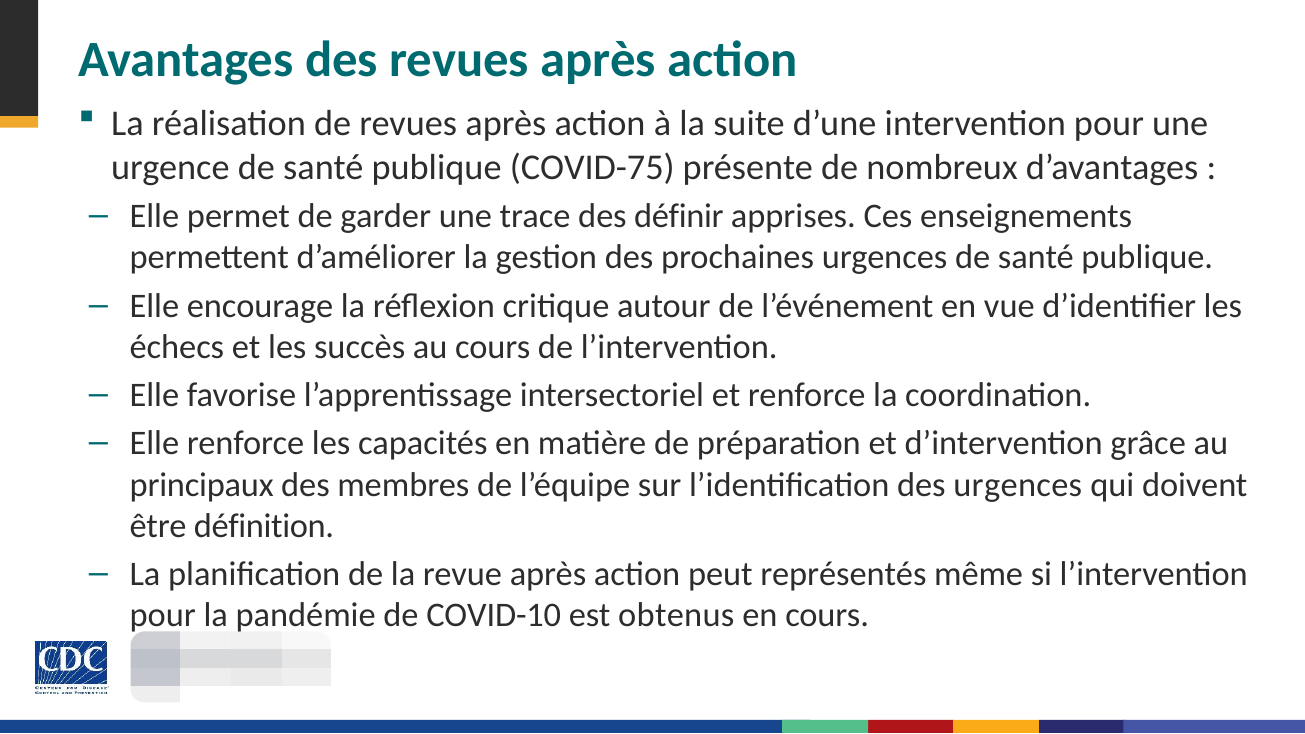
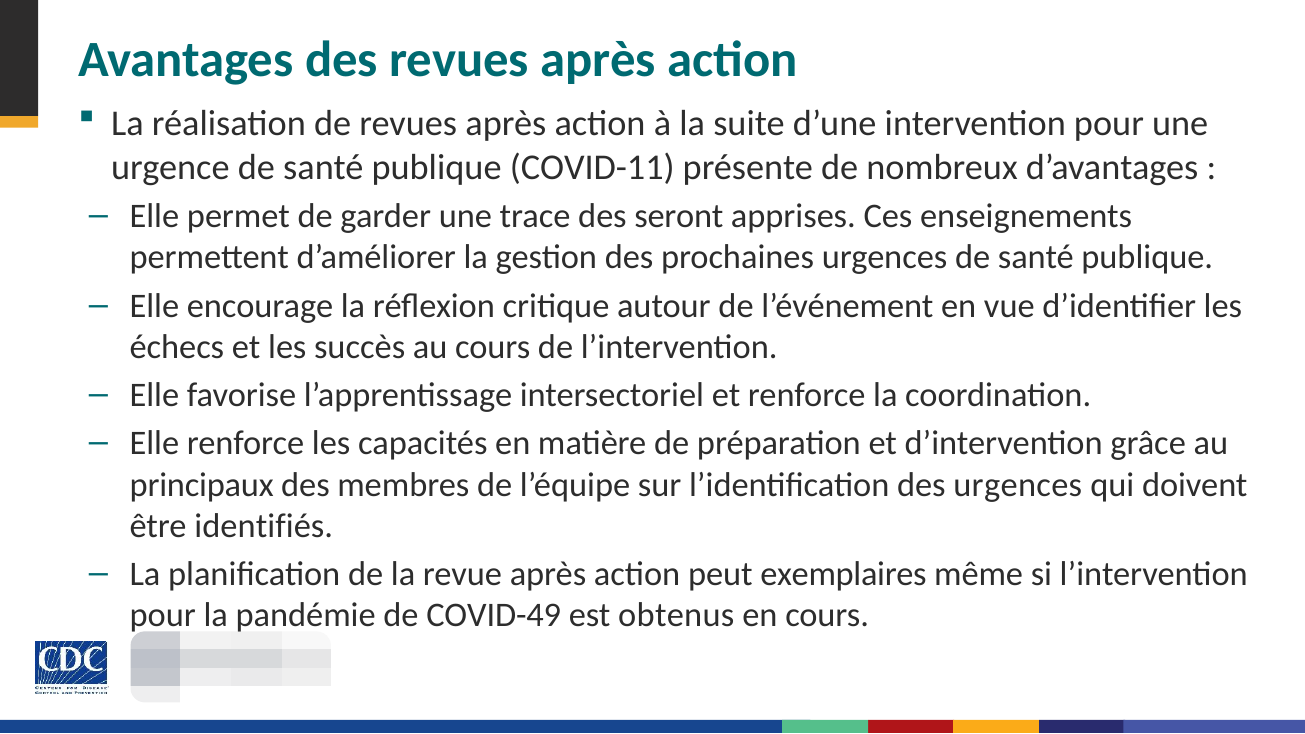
COVID-75: COVID-75 -> COVID-11
définir: définir -> seront
définition: définition -> identifiés
représentés: représentés -> exemplaires
COVID-10: COVID-10 -> COVID-49
